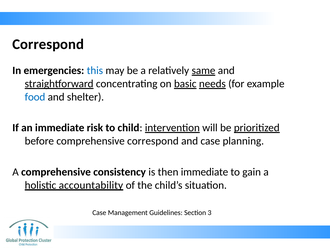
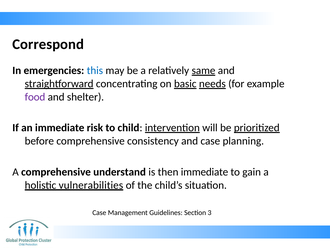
food colour: blue -> purple
comprehensive correspond: correspond -> consistency
consistency: consistency -> understand
accountability: accountability -> vulnerabilities
